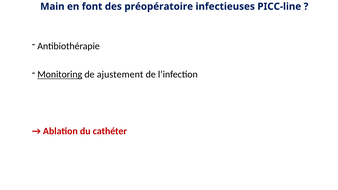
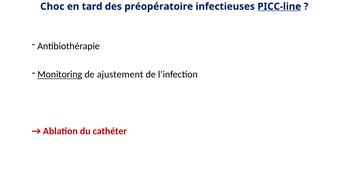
Main: Main -> Choc
font: font -> tard
PICC-line underline: none -> present
